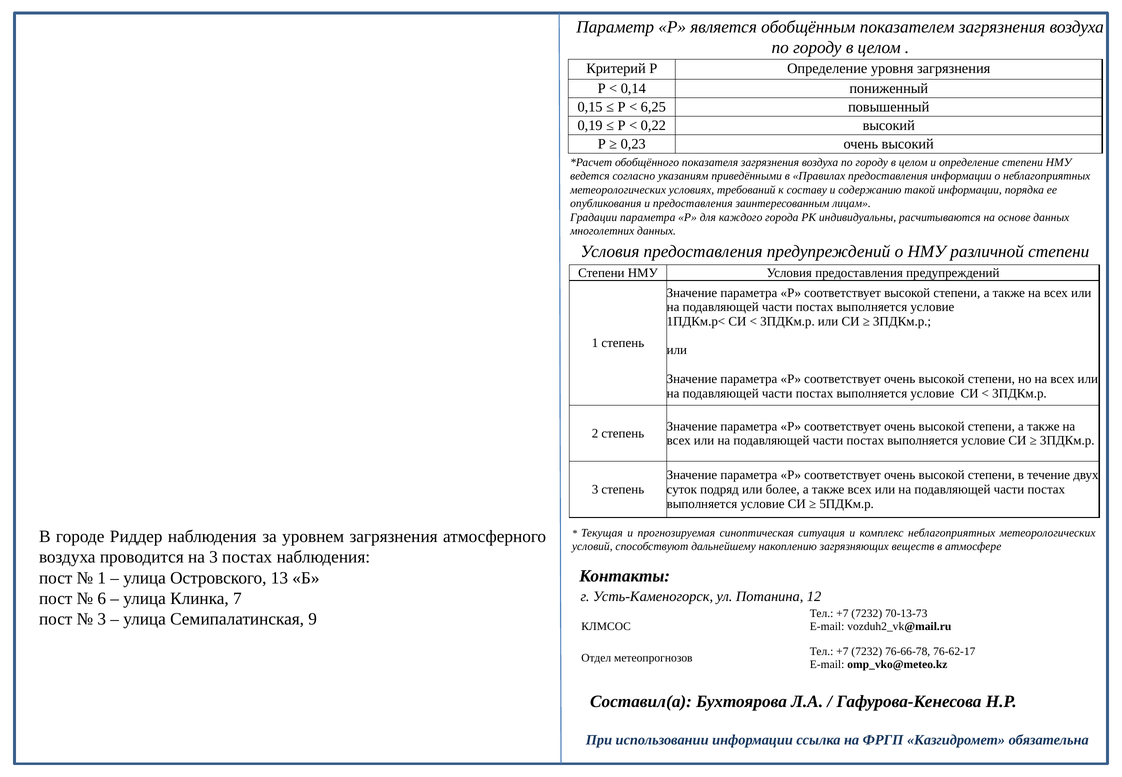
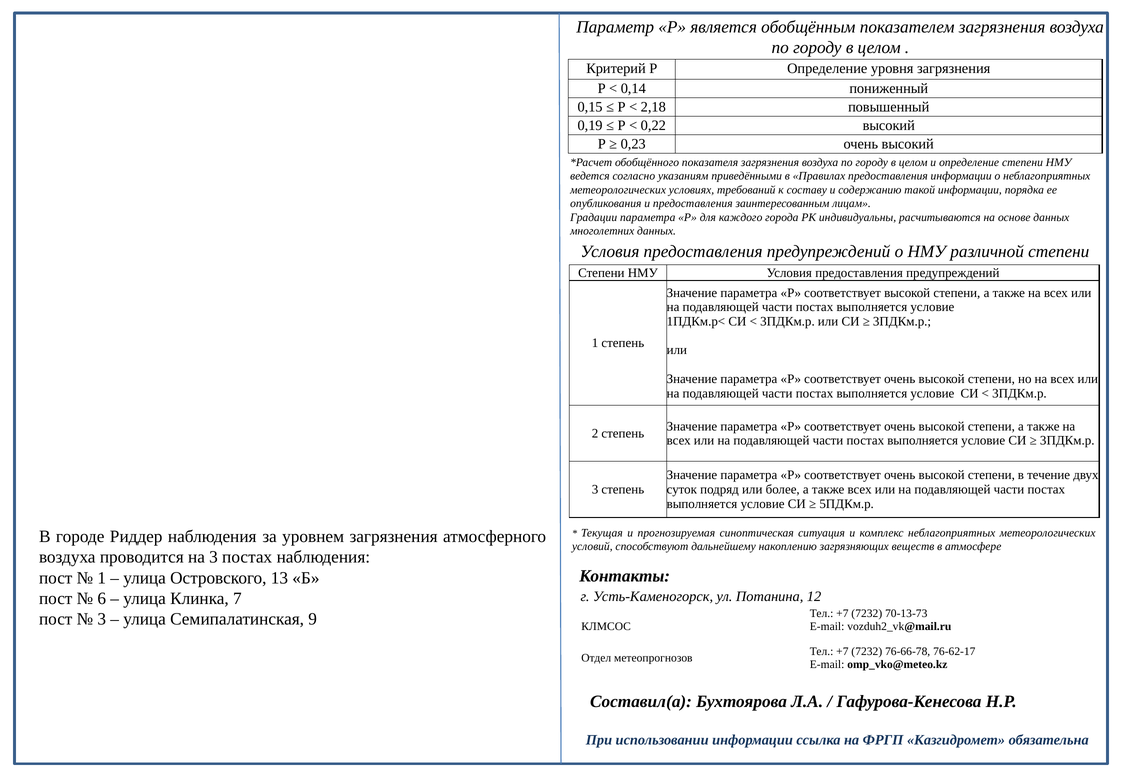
6,25: 6,25 -> 2,18
